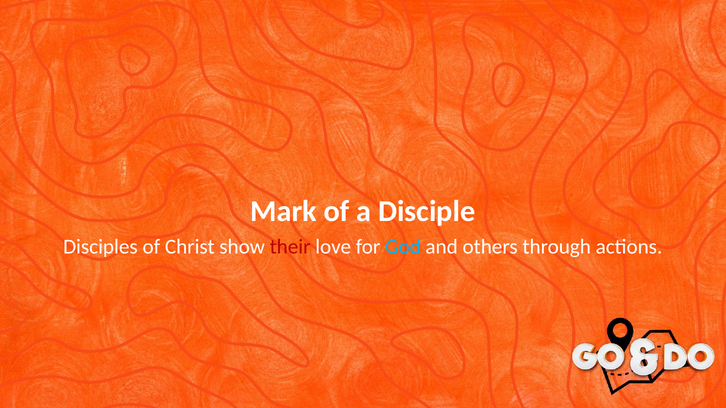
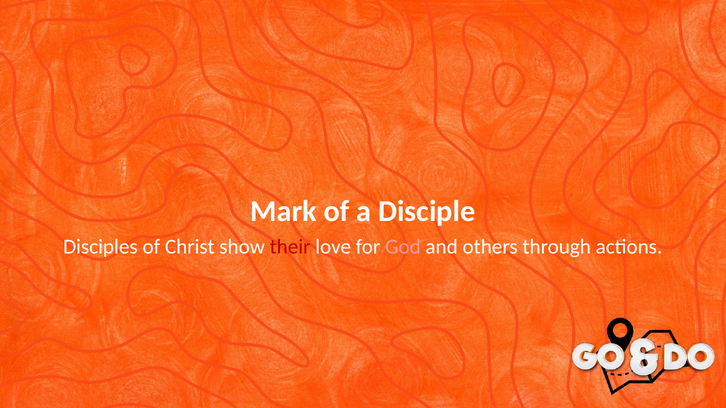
God colour: light blue -> pink
